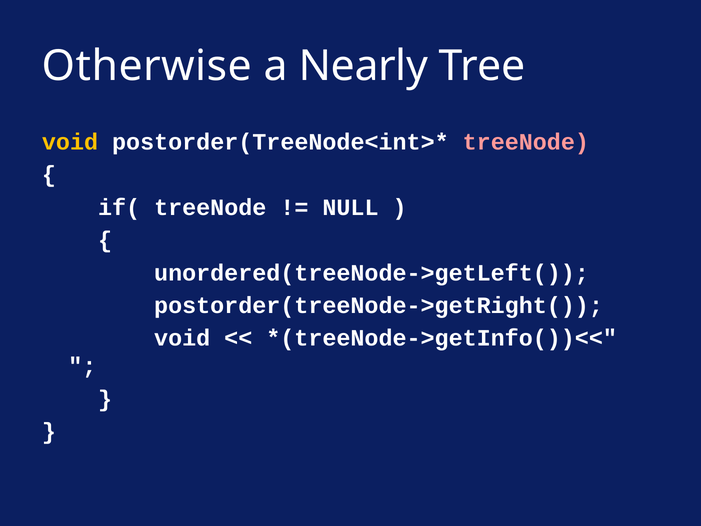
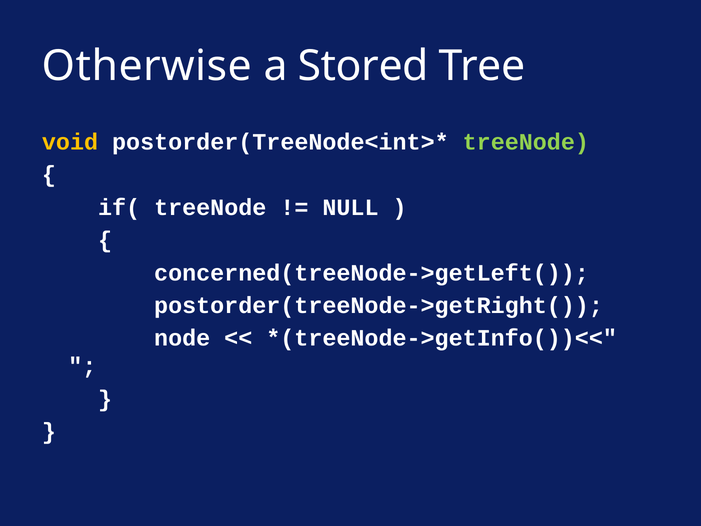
Nearly: Nearly -> Stored
treeNode at (526, 142) colour: pink -> light green
unordered(treeNode->getLeft(: unordered(treeNode->getLeft( -> concerned(treeNode->getLeft(
void at (182, 338): void -> node
